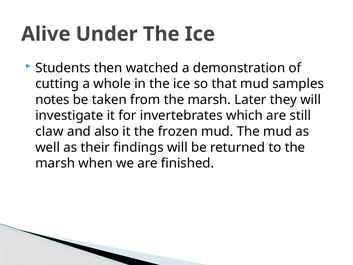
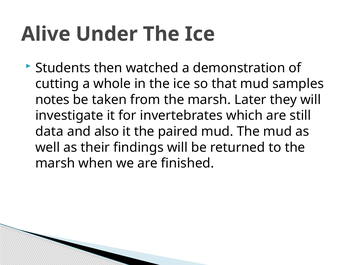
claw: claw -> data
frozen: frozen -> paired
